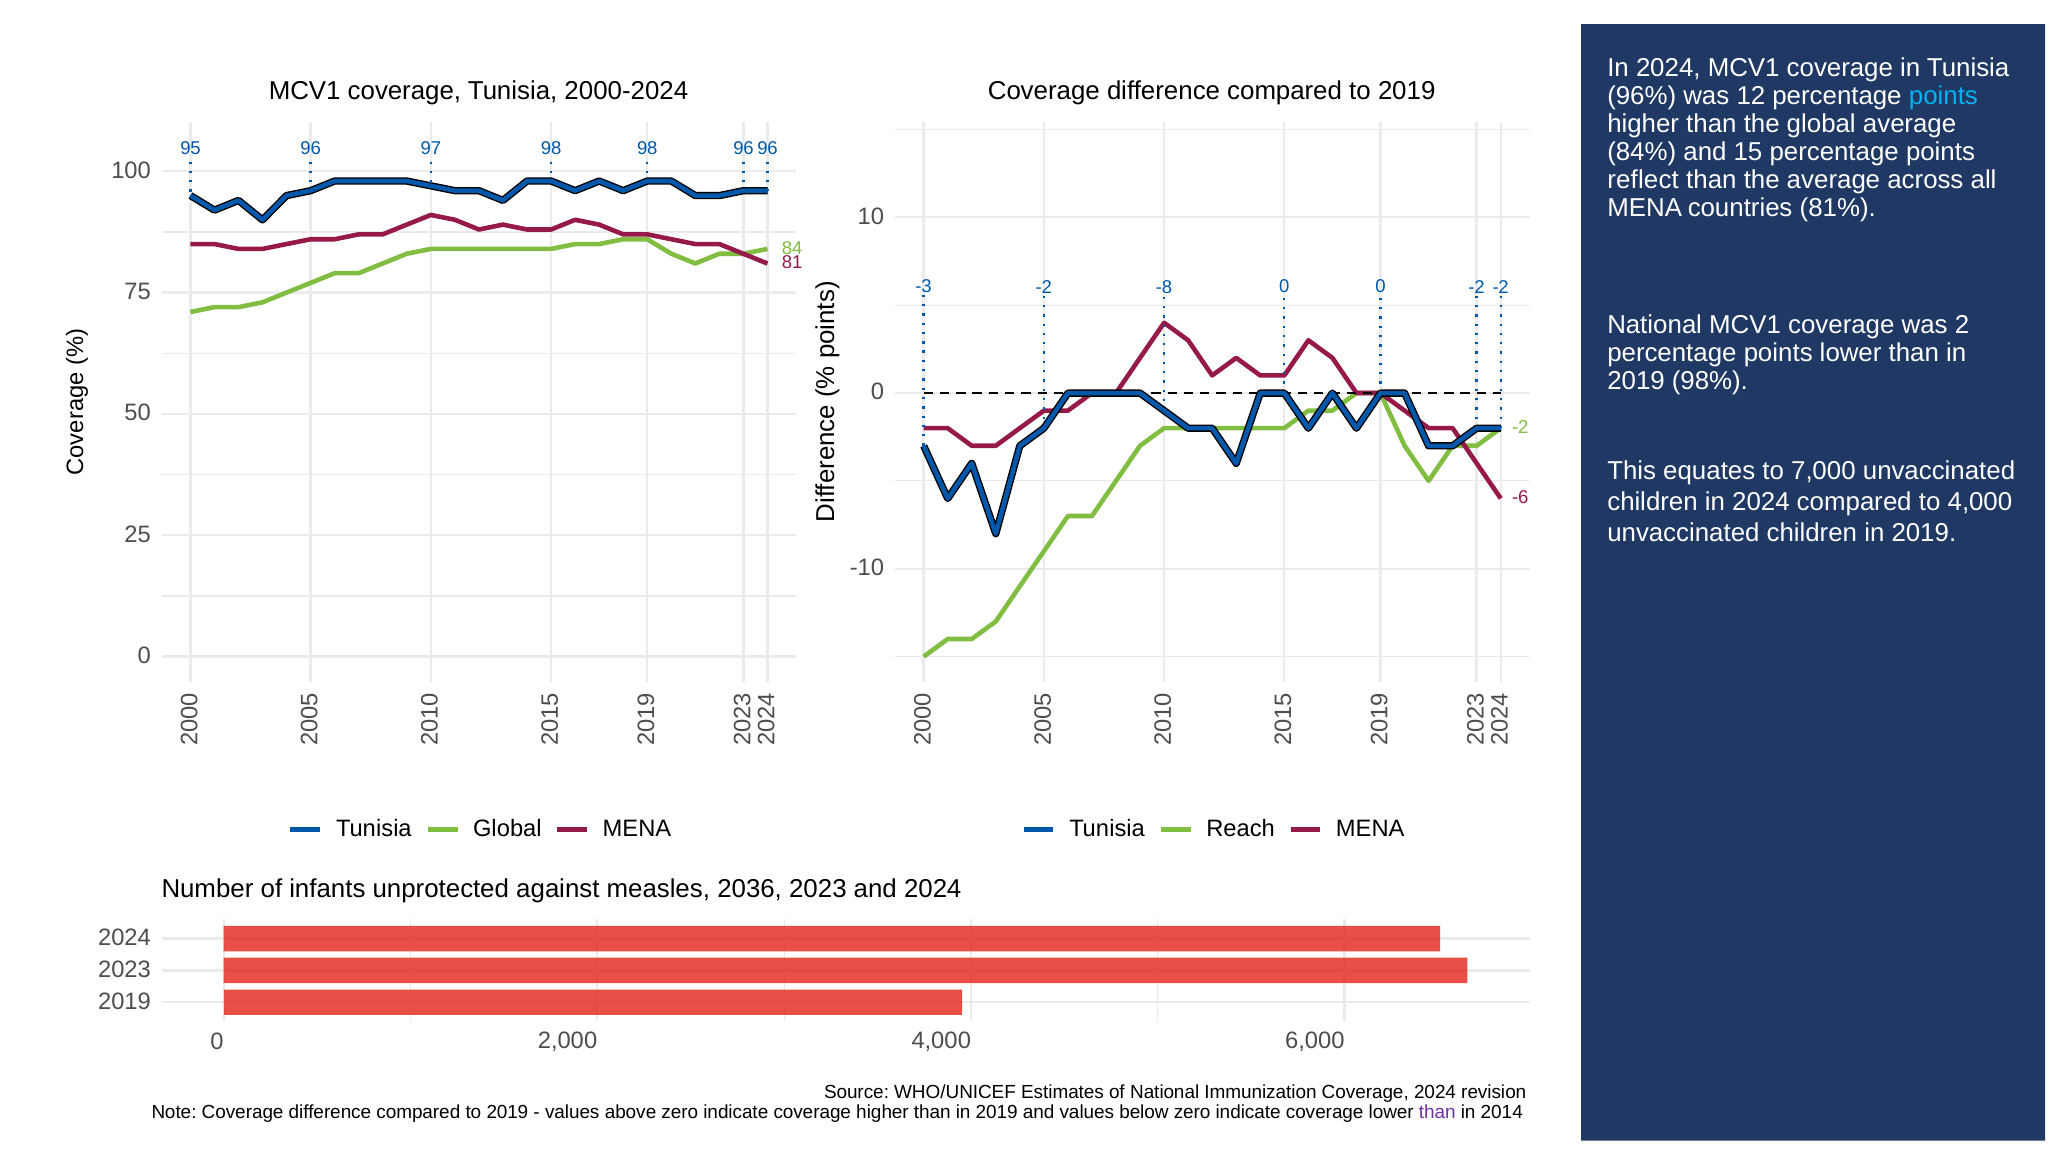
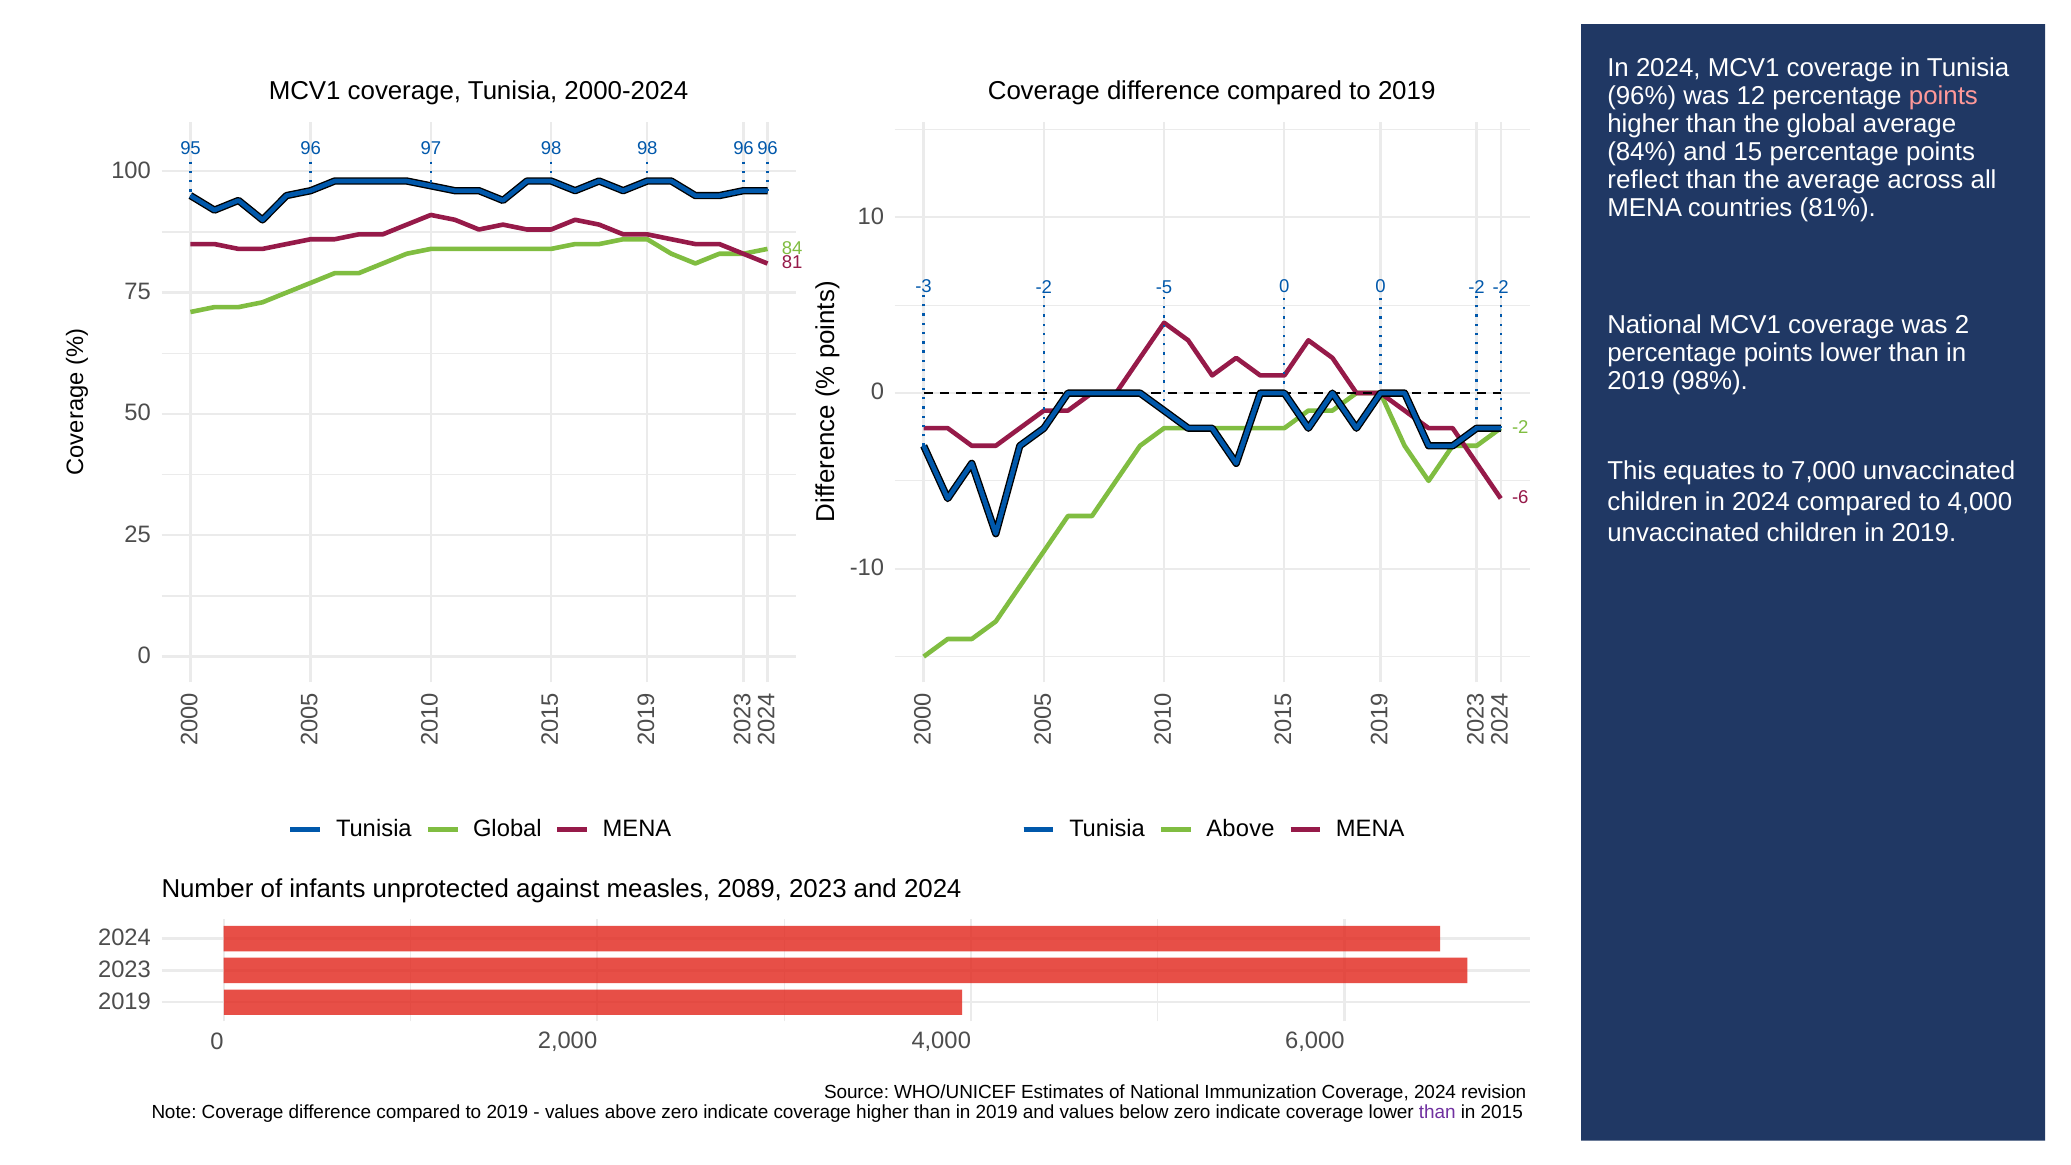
points at (1943, 96) colour: light blue -> pink
-8: -8 -> -5
Tunisia Reach: Reach -> Above
2036: 2036 -> 2089
2014: 2014 -> 2015
